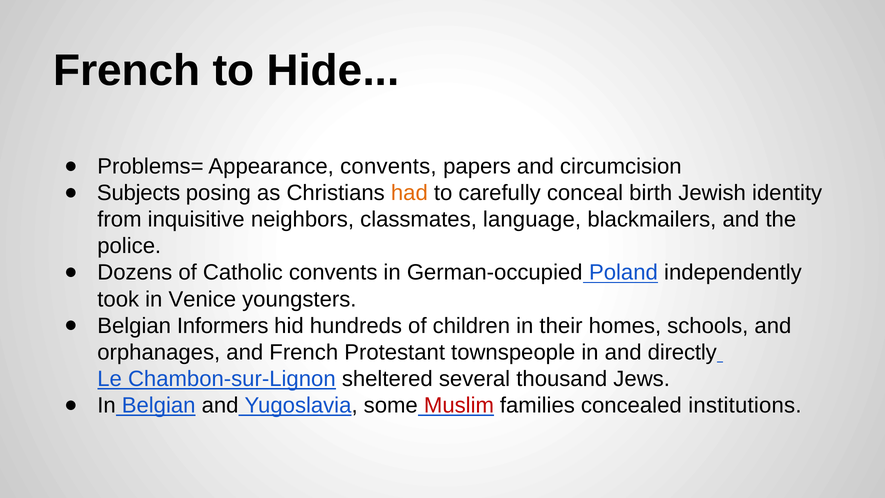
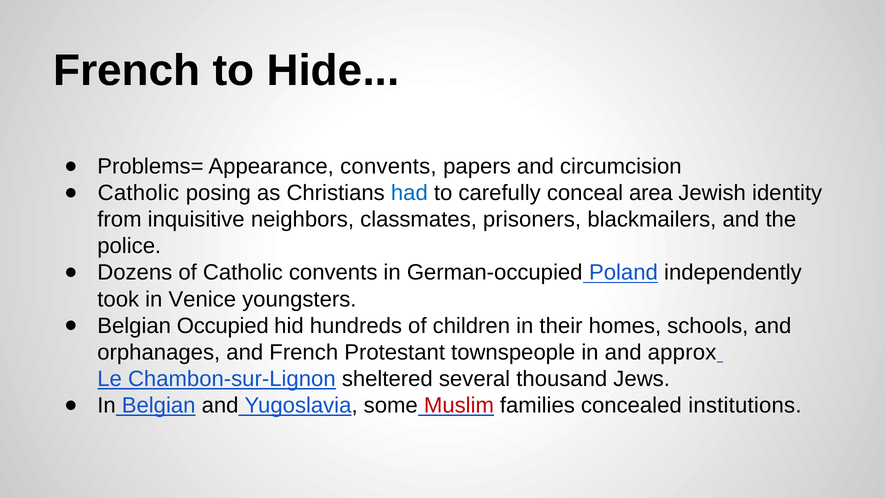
Subjects at (139, 193): Subjects -> Catholic
had colour: orange -> blue
birth: birth -> area
language: language -> prisoners
Informers: Informers -> Occupied
directly: directly -> approx
